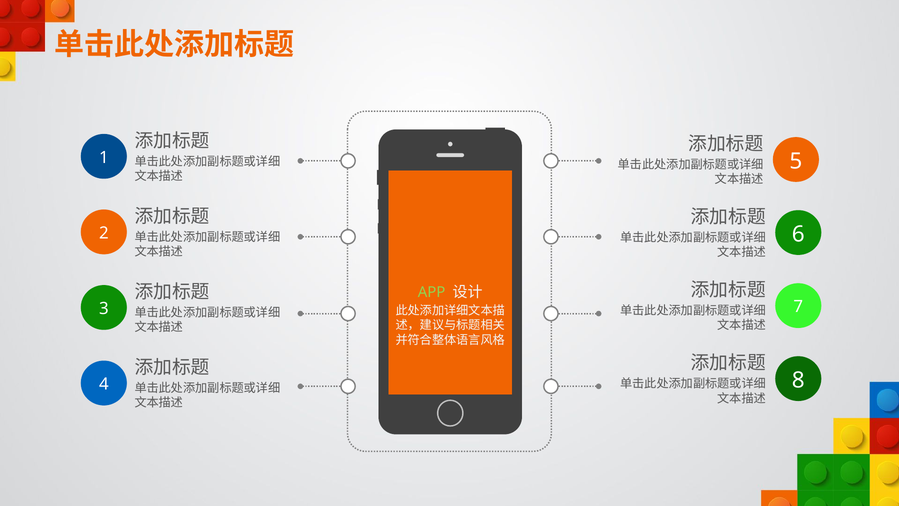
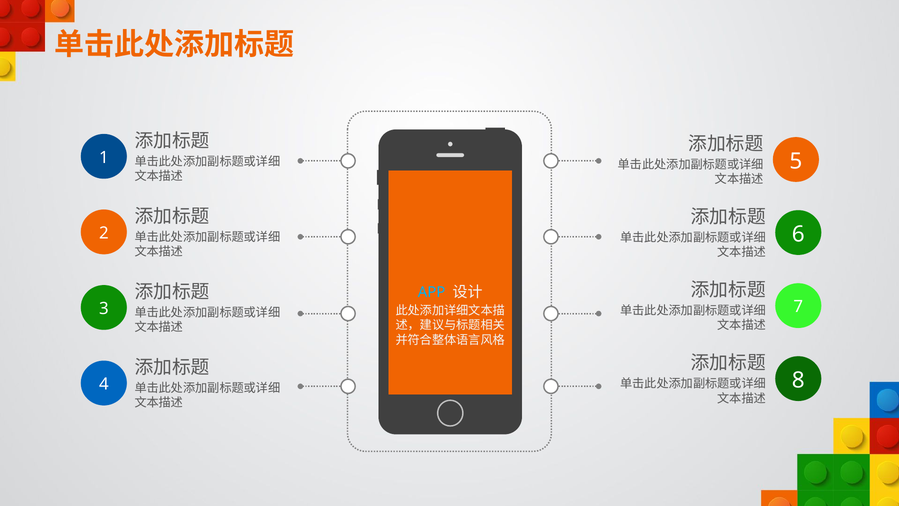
APP colour: light green -> light blue
